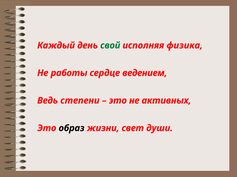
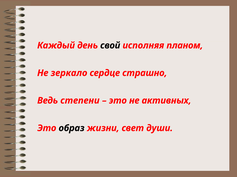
свой colour: green -> black
физика: физика -> планом
работы: работы -> зеркало
ведением: ведением -> страшно
